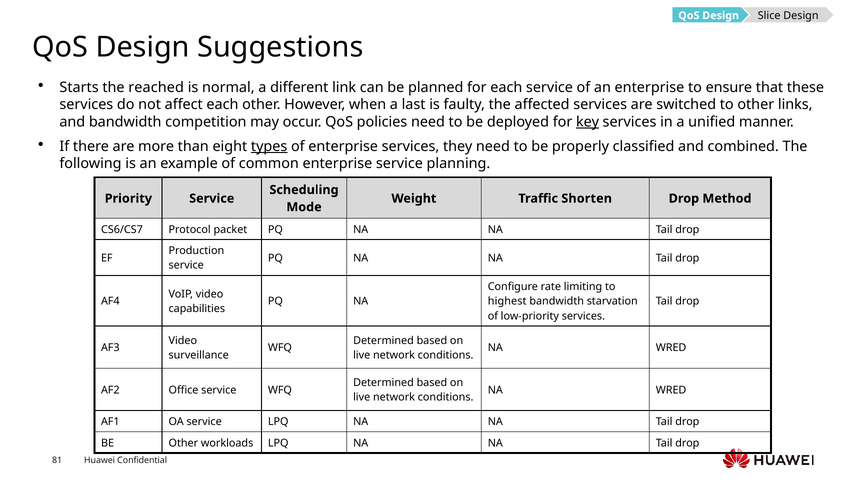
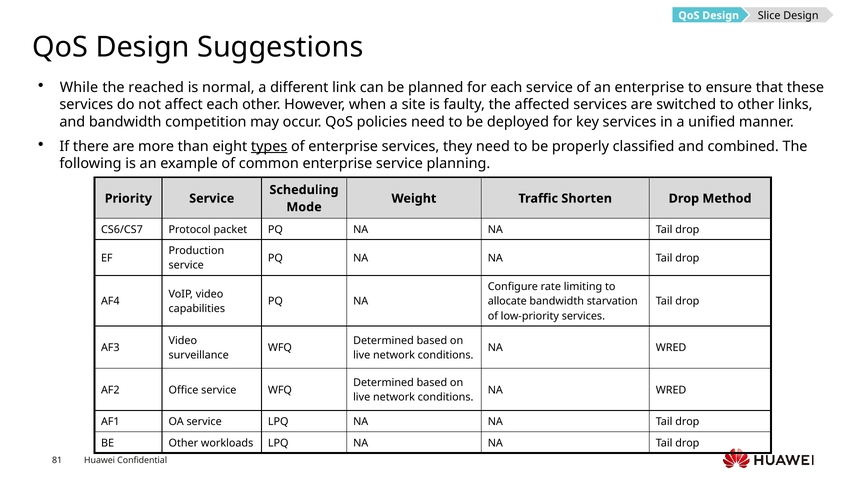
Starts: Starts -> While
last: last -> site
key underline: present -> none
highest: highest -> allocate
